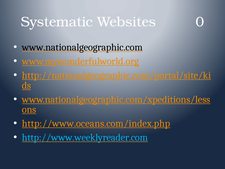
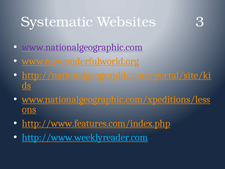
0: 0 -> 3
www.nationalgeographic.com colour: black -> purple
http://www.oceans.com/index.php: http://www.oceans.com/index.php -> http://www.features.com/index.php
